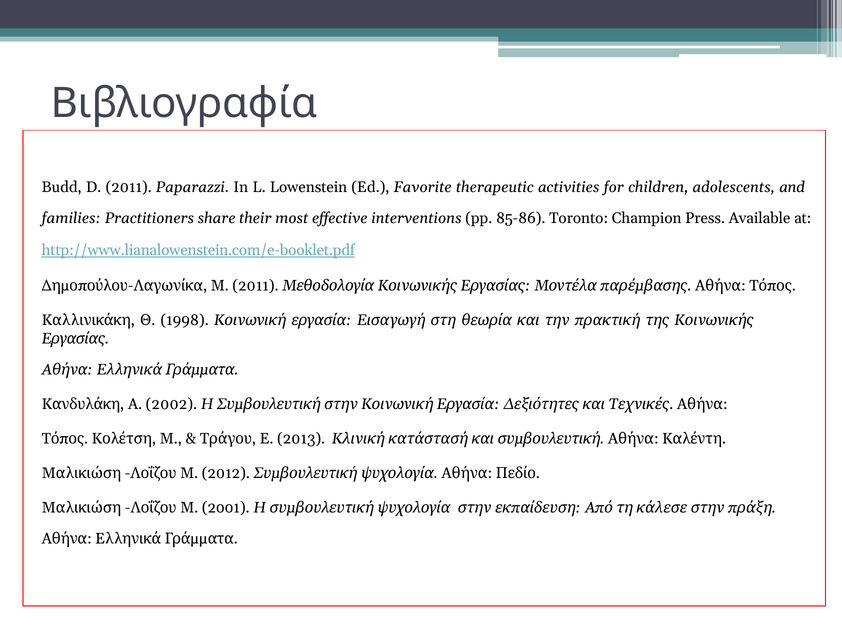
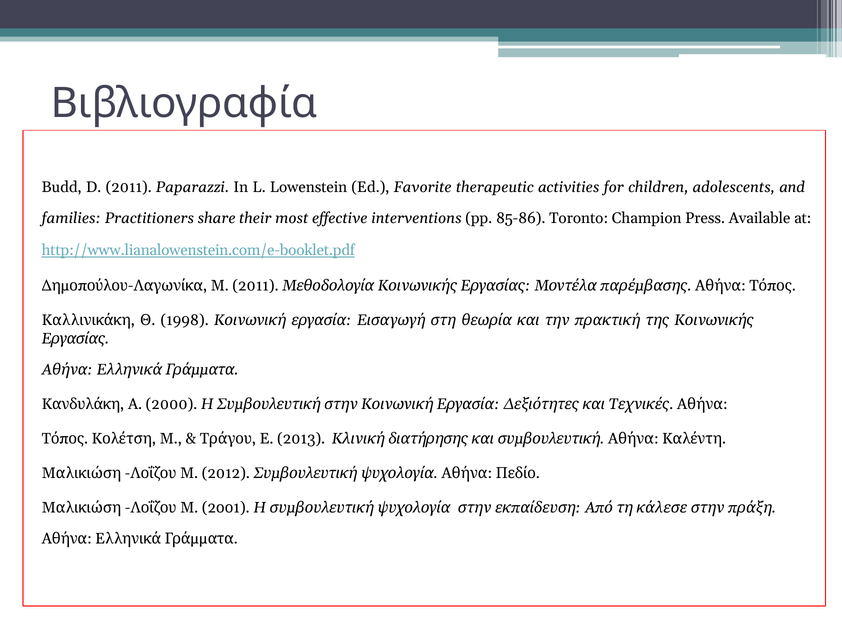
2002: 2002 -> 2000
κατάστασή: κατάστασή -> διατήρησης
